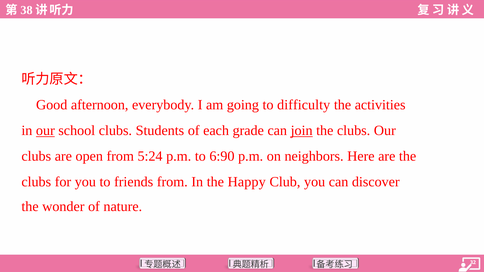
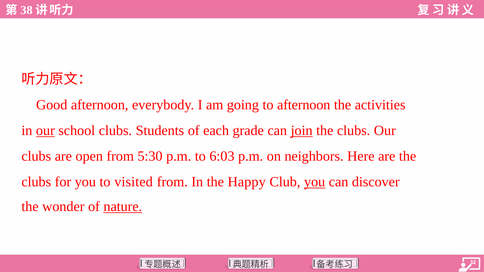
to difficulty: difficulty -> afternoon
5:24: 5:24 -> 5:30
6:90: 6:90 -> 6:03
friends: friends -> visited
you at (315, 182) underline: none -> present
nature underline: none -> present
